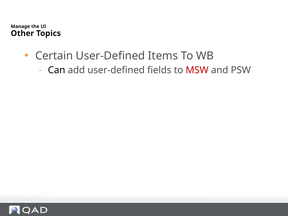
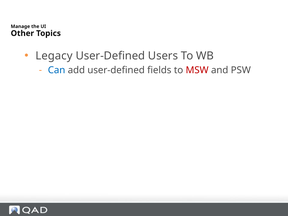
Certain: Certain -> Legacy
Items: Items -> Users
Can colour: black -> blue
